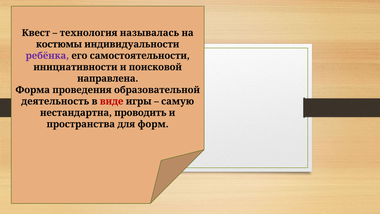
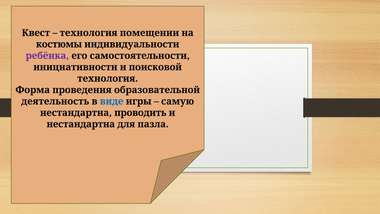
называлась: называлась -> помещении
направлена at (108, 78): направлена -> технология
виде colour: red -> blue
пространства at (81, 124): пространства -> нестандартна
форм: форм -> пазла
